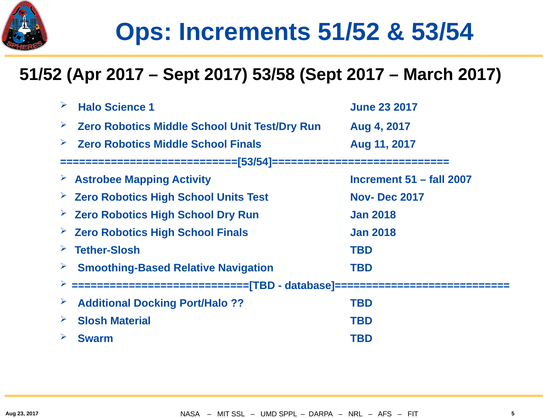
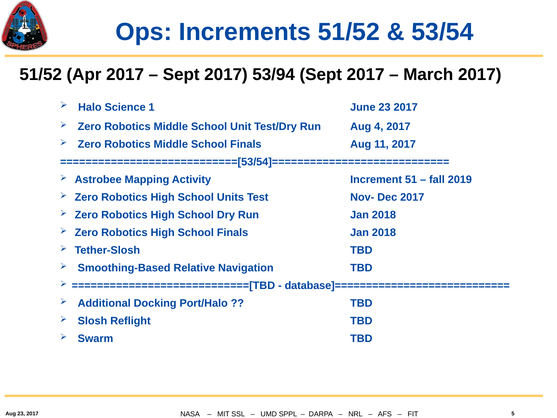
53/58: 53/58 -> 53/94
2007: 2007 -> 2019
Material: Material -> Reflight
